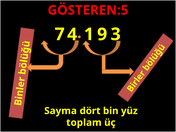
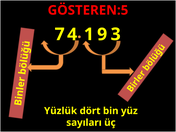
Sayma: Sayma -> Yüzlük
toplam: toplam -> sayıları
